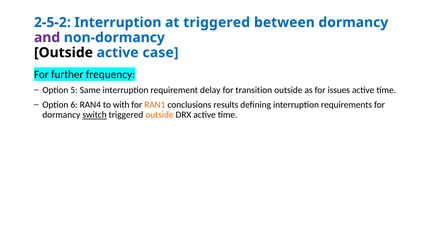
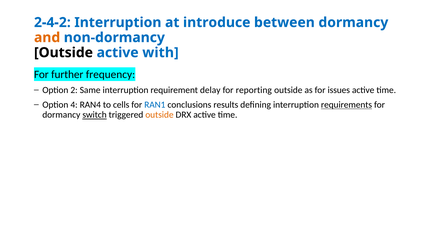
2-5-2: 2-5-2 -> 2-4-2
at triggered: triggered -> introduce
and colour: purple -> orange
case: case -> with
5: 5 -> 2
transition: transition -> reporting
6: 6 -> 4
with: with -> cells
RAN1 colour: orange -> blue
requirements underline: none -> present
